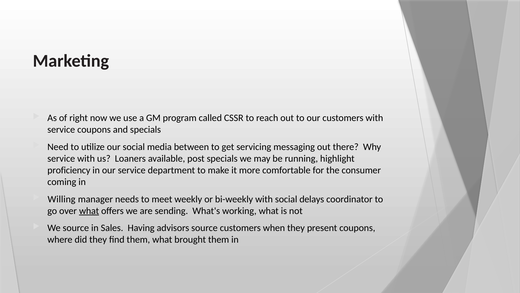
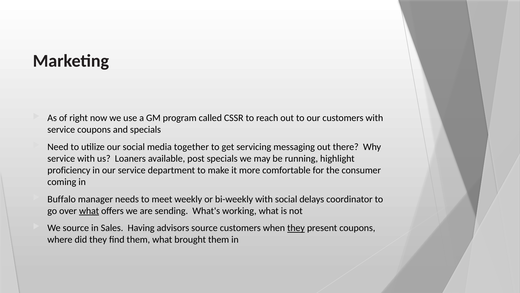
between: between -> together
Willing: Willing -> Buffalo
they at (296, 228) underline: none -> present
